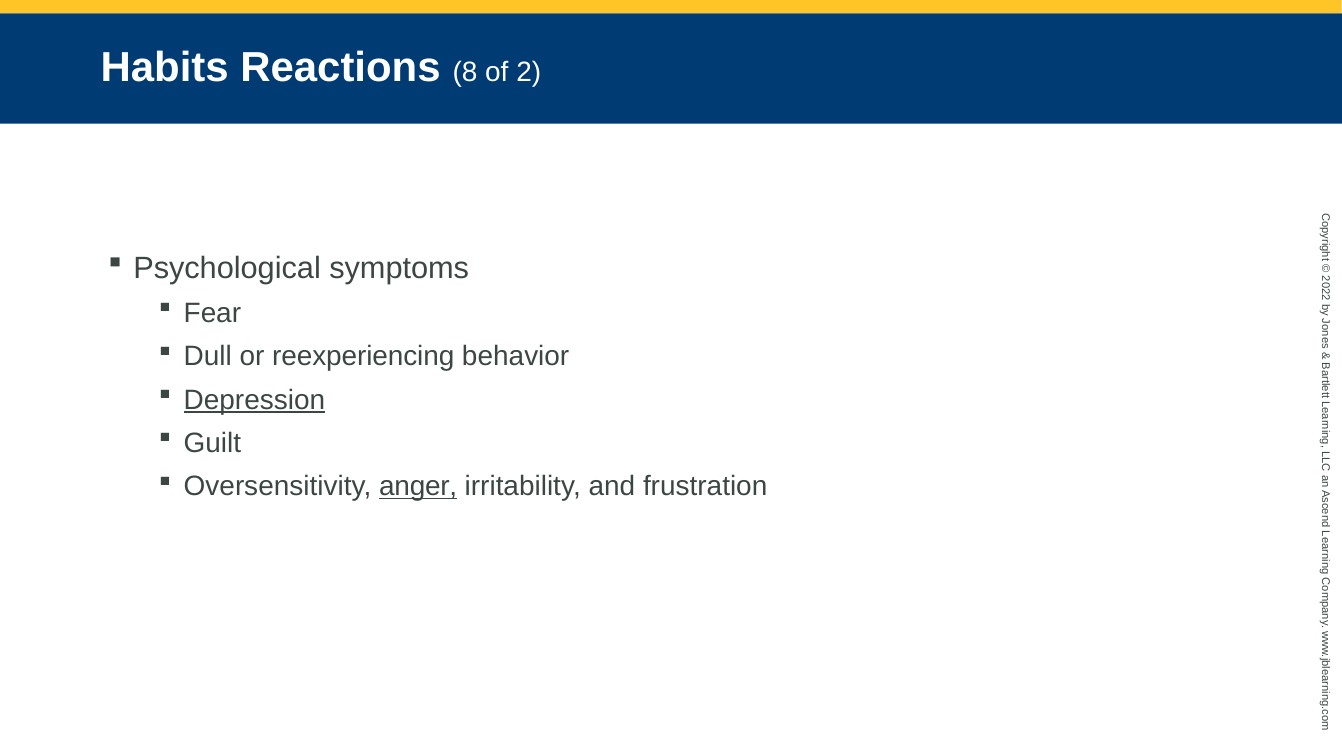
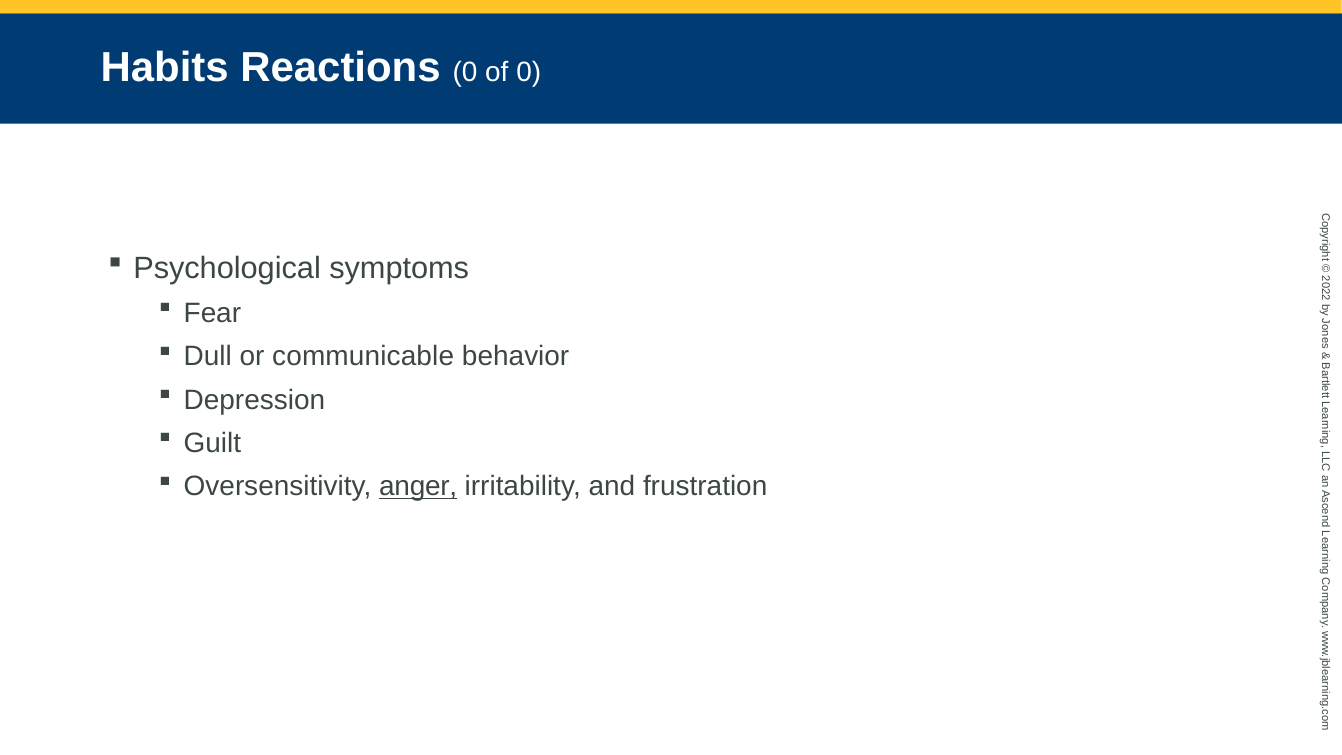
Reactions 8: 8 -> 0
of 2: 2 -> 0
reexperiencing: reexperiencing -> communicable
Depression underline: present -> none
